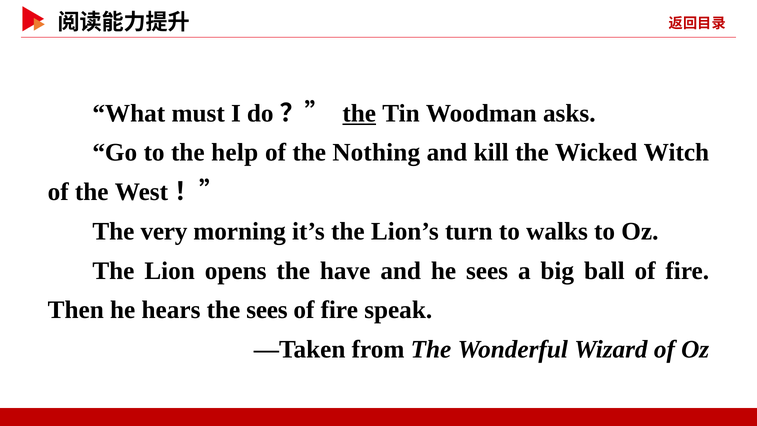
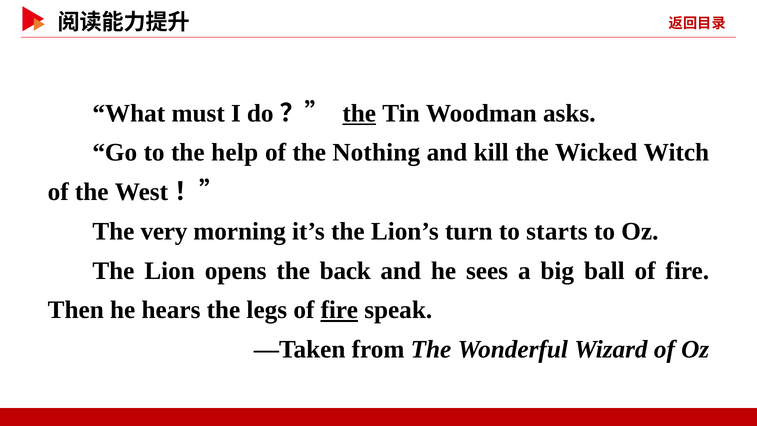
walks: walks -> starts
have: have -> back
the sees: sees -> legs
fire at (339, 310) underline: none -> present
